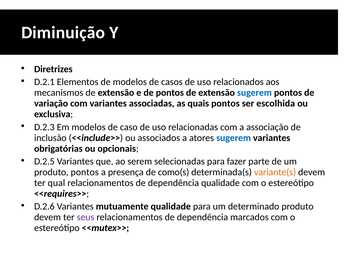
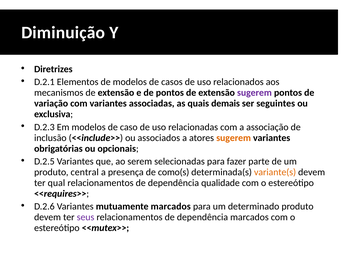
sugerem at (254, 93) colour: blue -> purple
quais pontos: pontos -> demais
escolhida: escolhida -> seguintes
sugerem at (234, 138) colour: blue -> orange
produto pontos: pontos -> central
mutuamente qualidade: qualidade -> marcados
